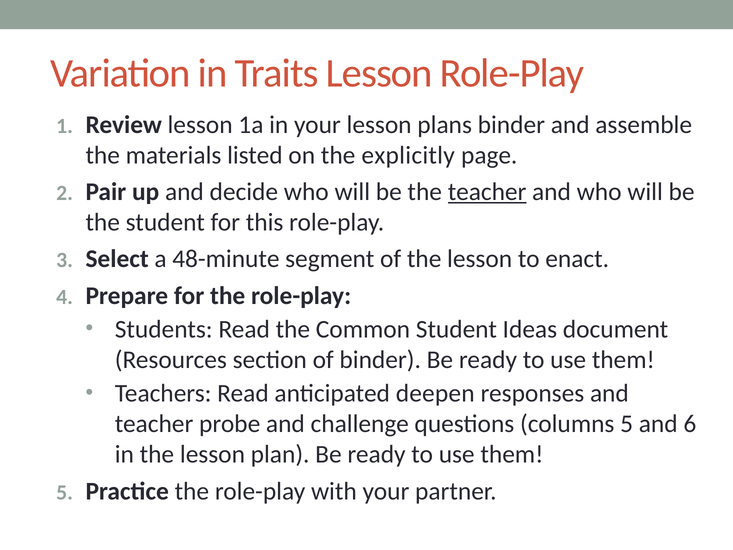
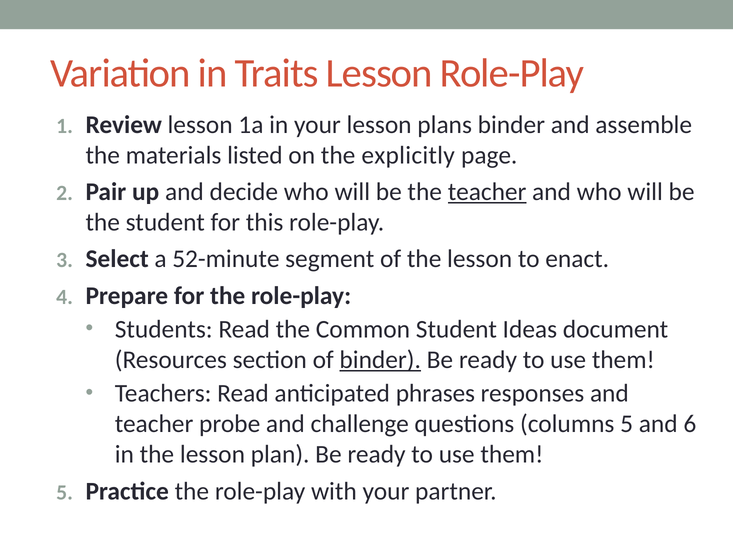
48-minute: 48-minute -> 52-minute
binder at (380, 360) underline: none -> present
deepen: deepen -> phrases
